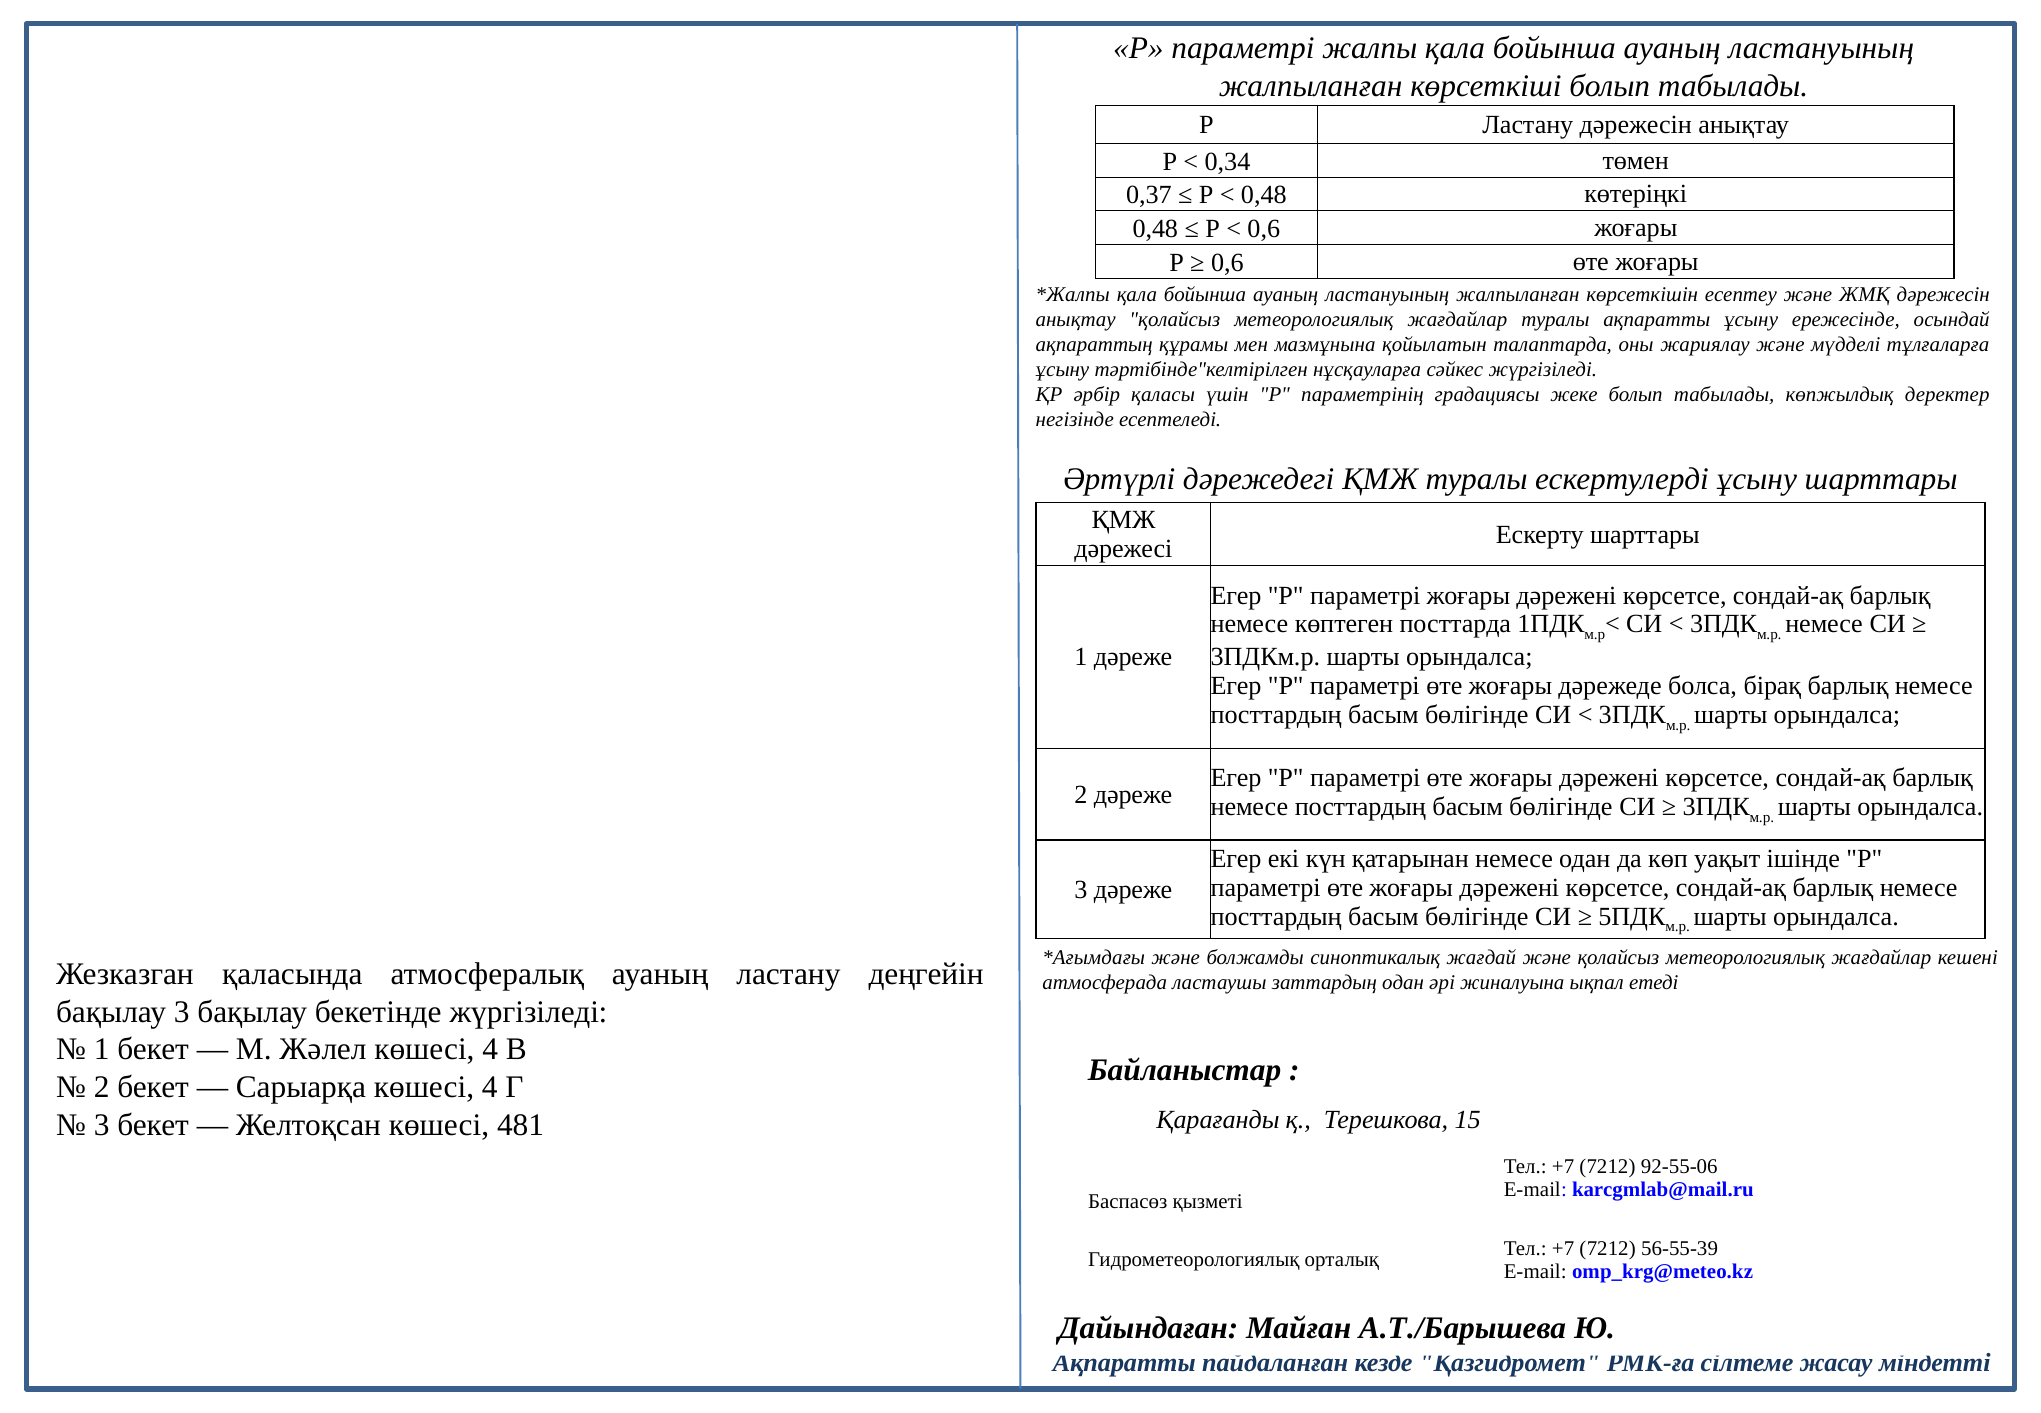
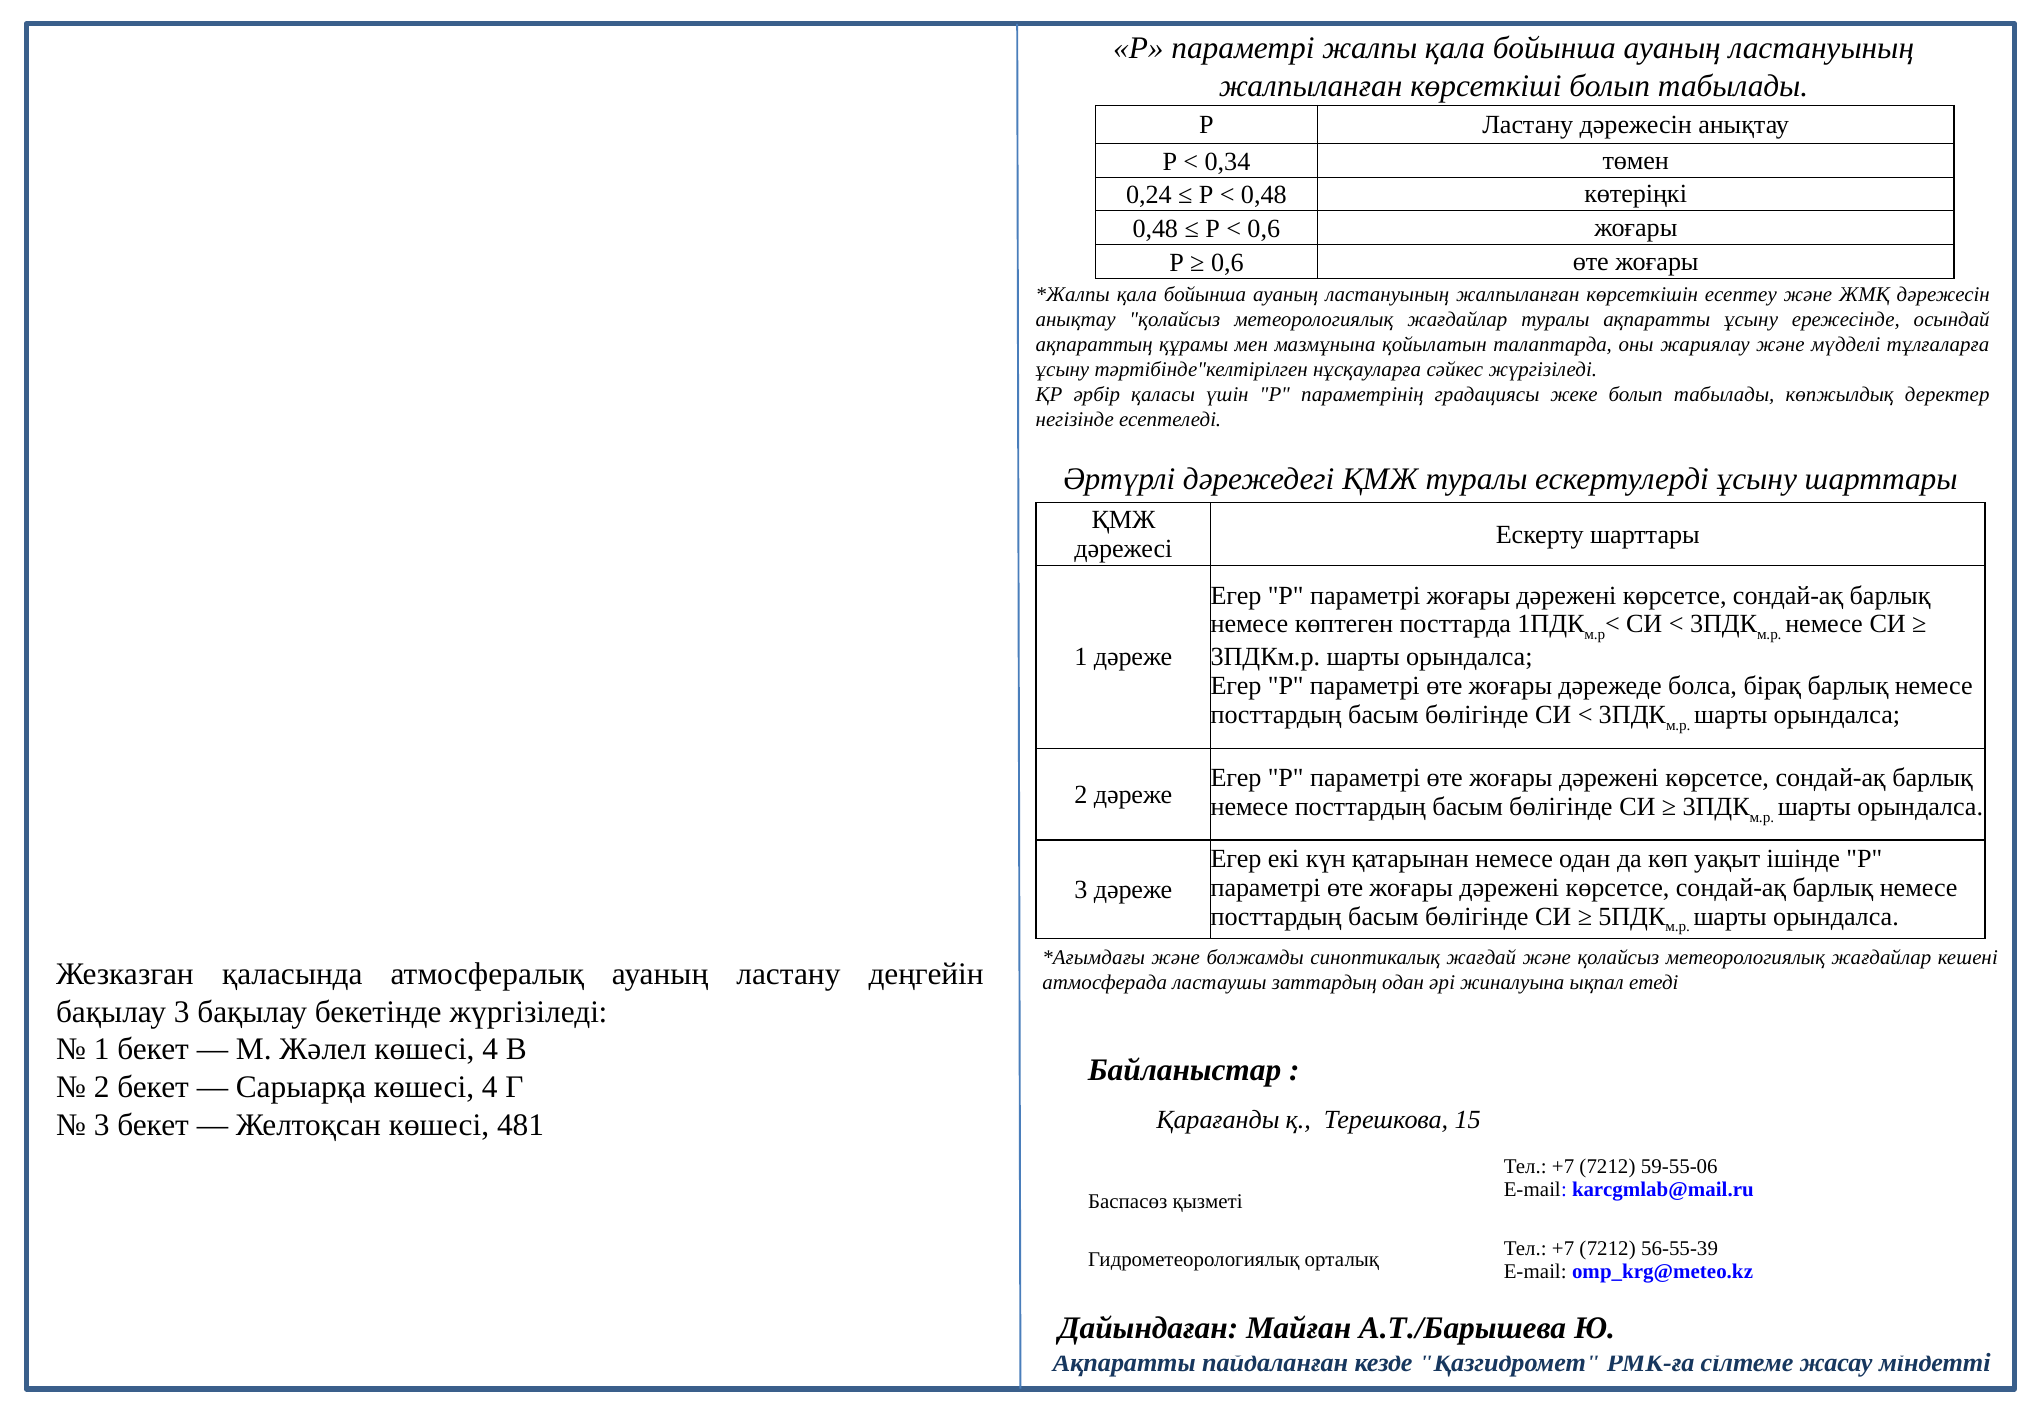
0,37: 0,37 -> 0,24
92-55-06: 92-55-06 -> 59-55-06
